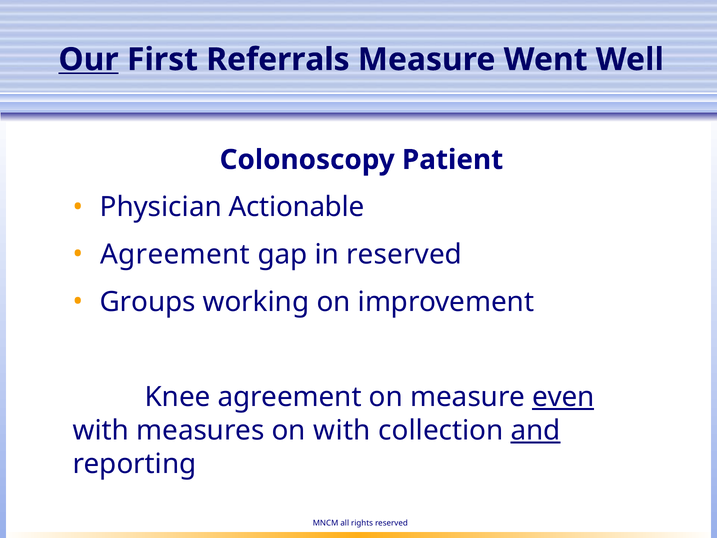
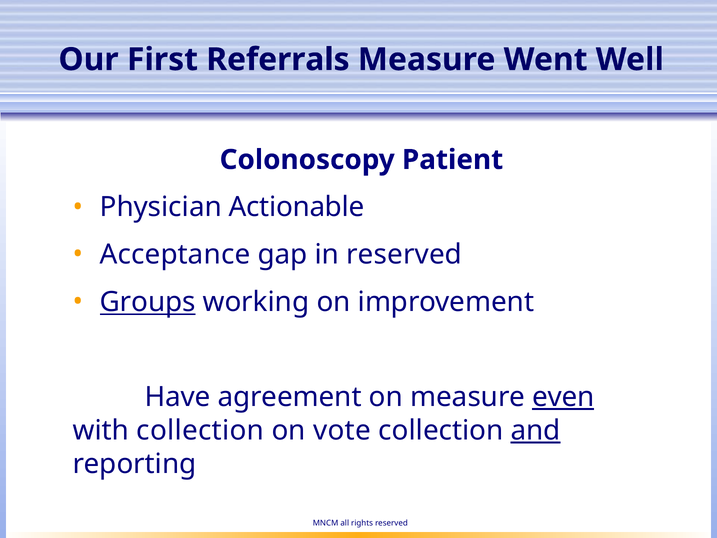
Our underline: present -> none
Agreement at (175, 255): Agreement -> Acceptance
Groups underline: none -> present
Knee: Knee -> Have
with measures: measures -> collection
on with: with -> vote
